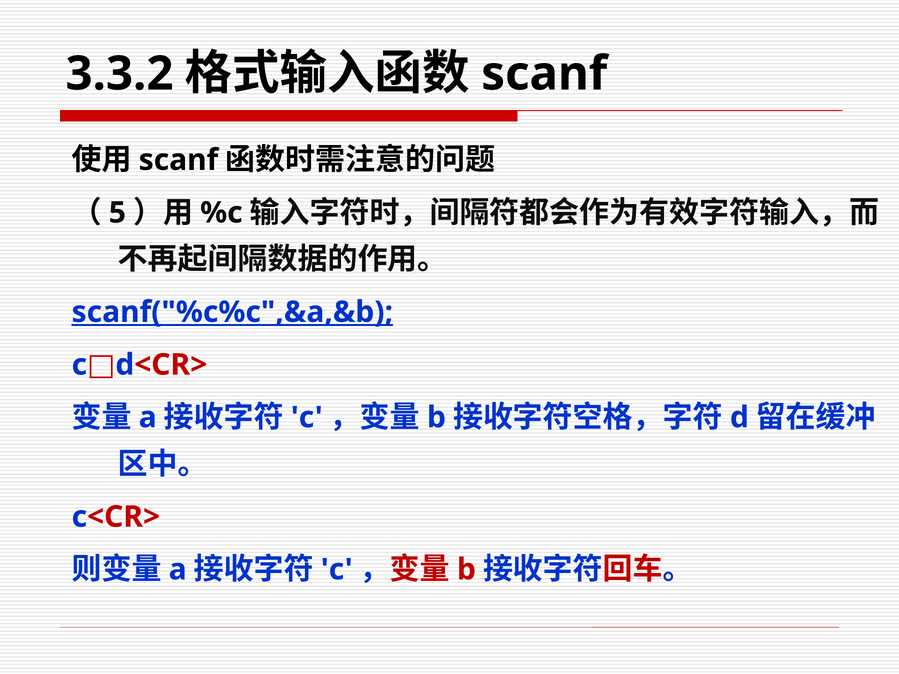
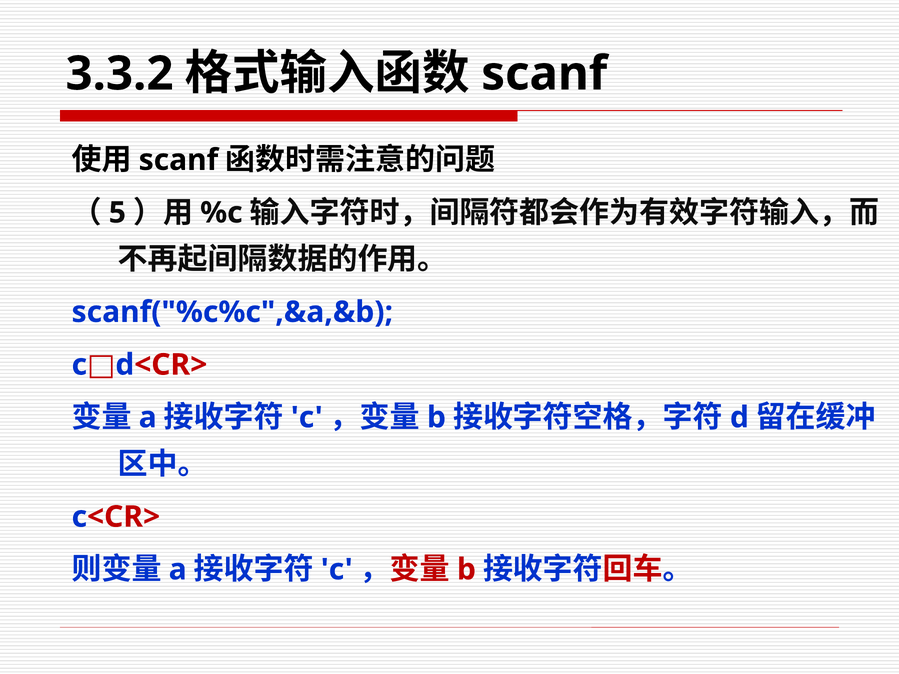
scanf("%c%c",&a,&b underline: present -> none
